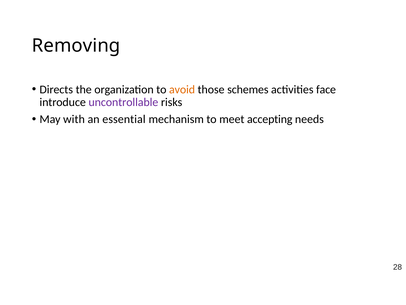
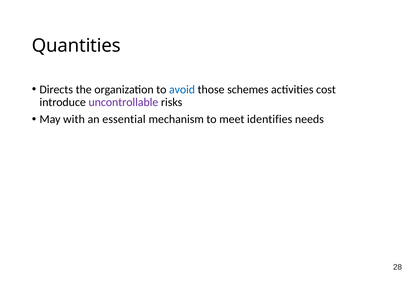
Removing: Removing -> Quantities
avoid colour: orange -> blue
face: face -> cost
accepting: accepting -> identifies
